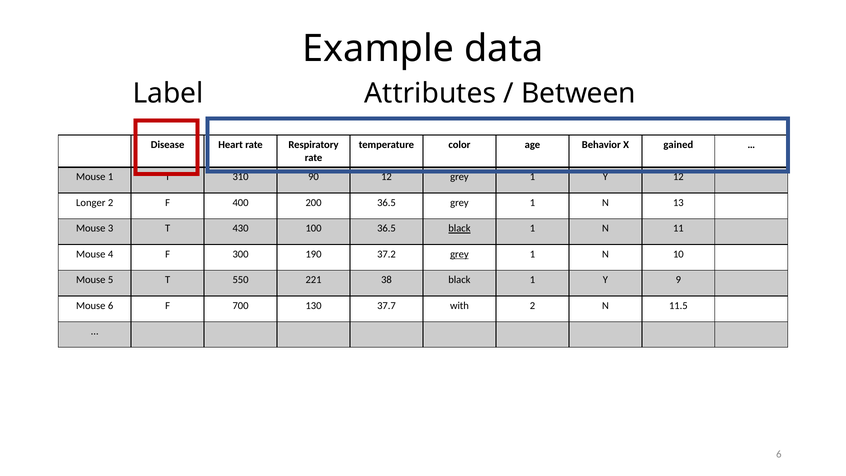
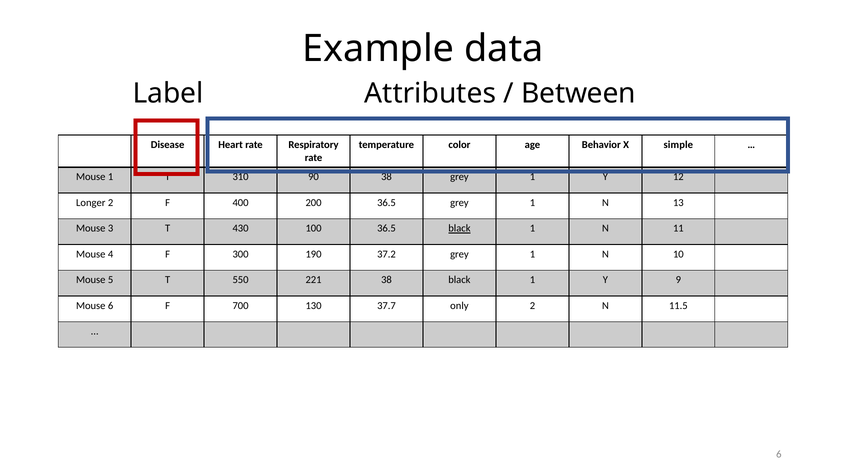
gained: gained -> simple
90 12: 12 -> 38
grey at (459, 254) underline: present -> none
with: with -> only
